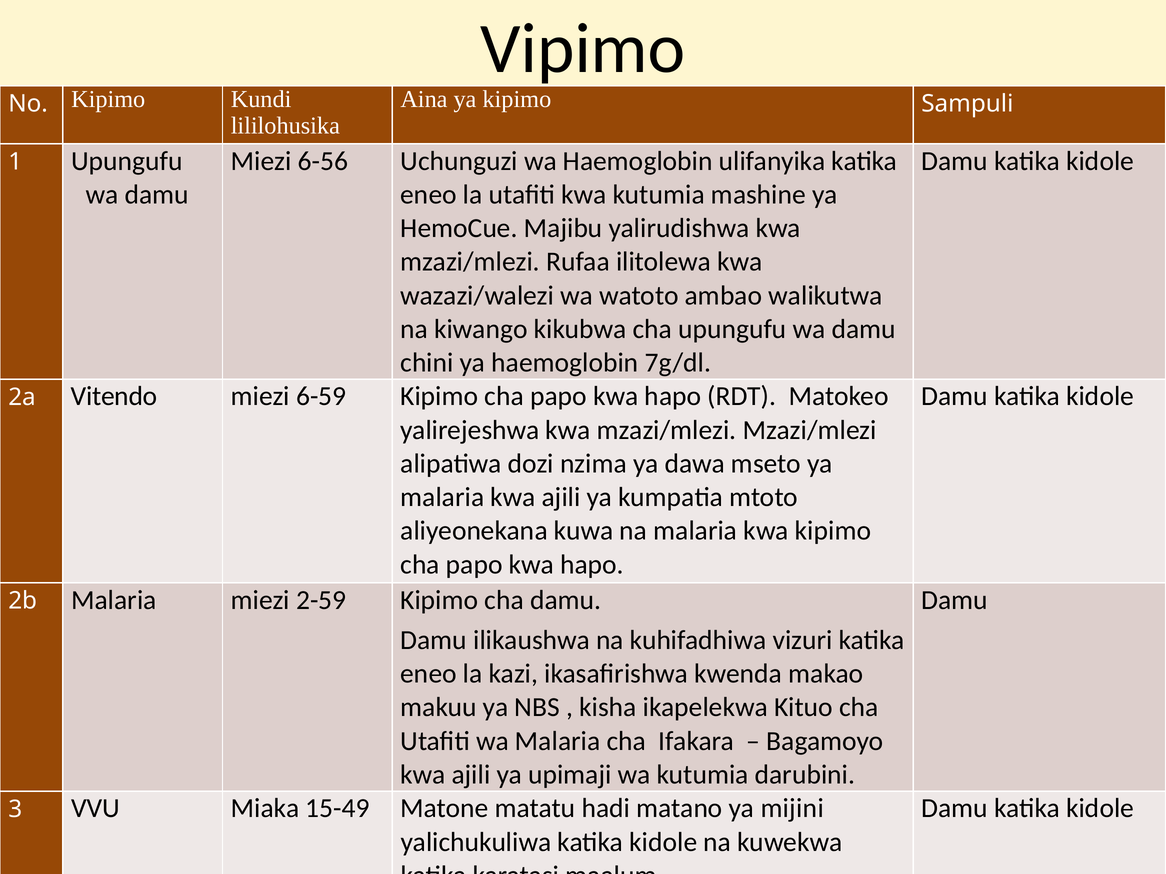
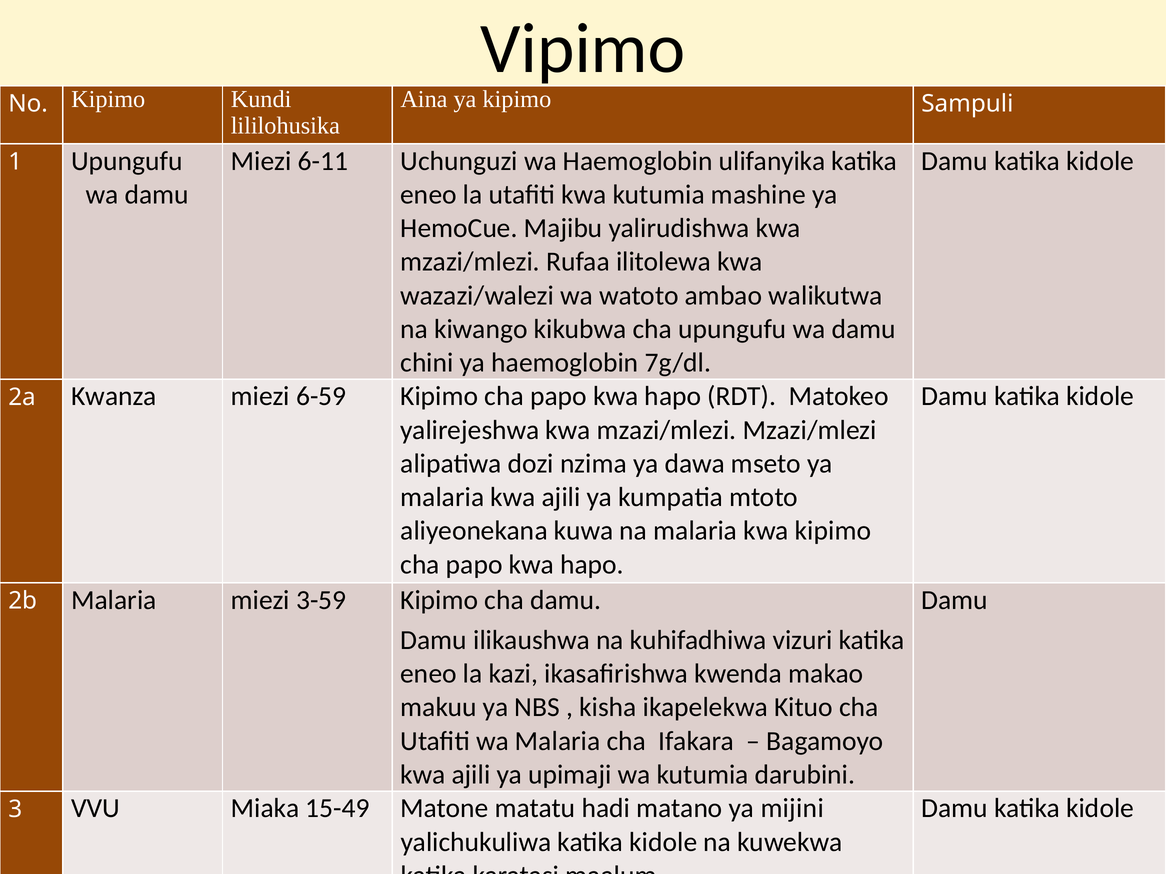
6-56: 6-56 -> 6-11
Vitendo: Vitendo -> Kwanza
2-59: 2-59 -> 3-59
